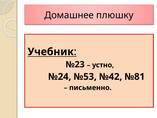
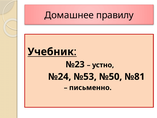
плюшку: плюшку -> правилу
№42: №42 -> №50
